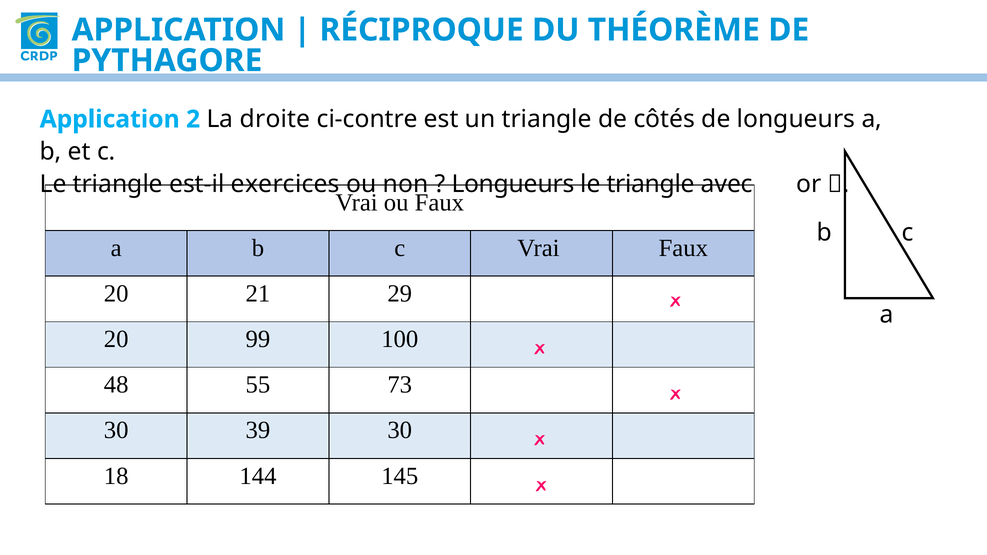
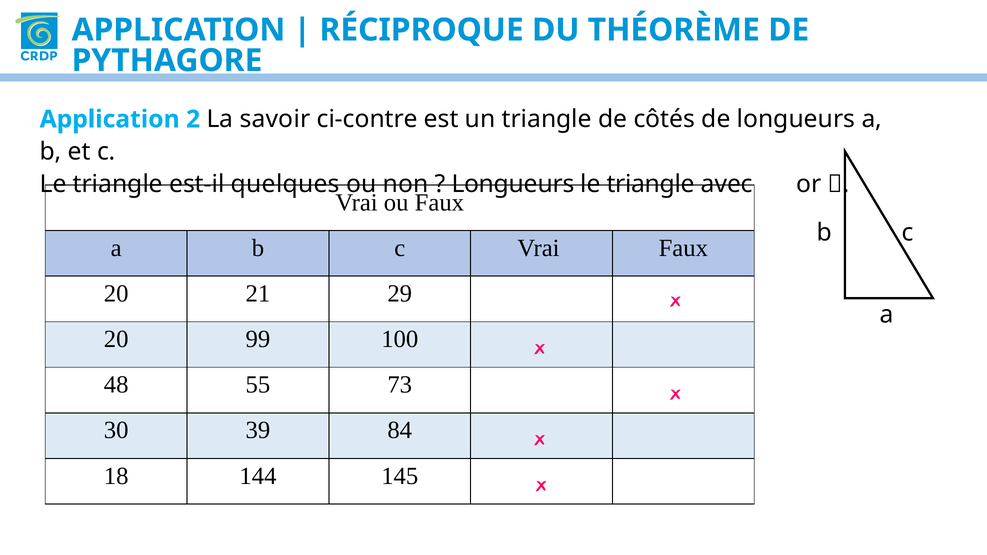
droite: droite -> savoir
exercices: exercices -> quelques
39 30: 30 -> 84
